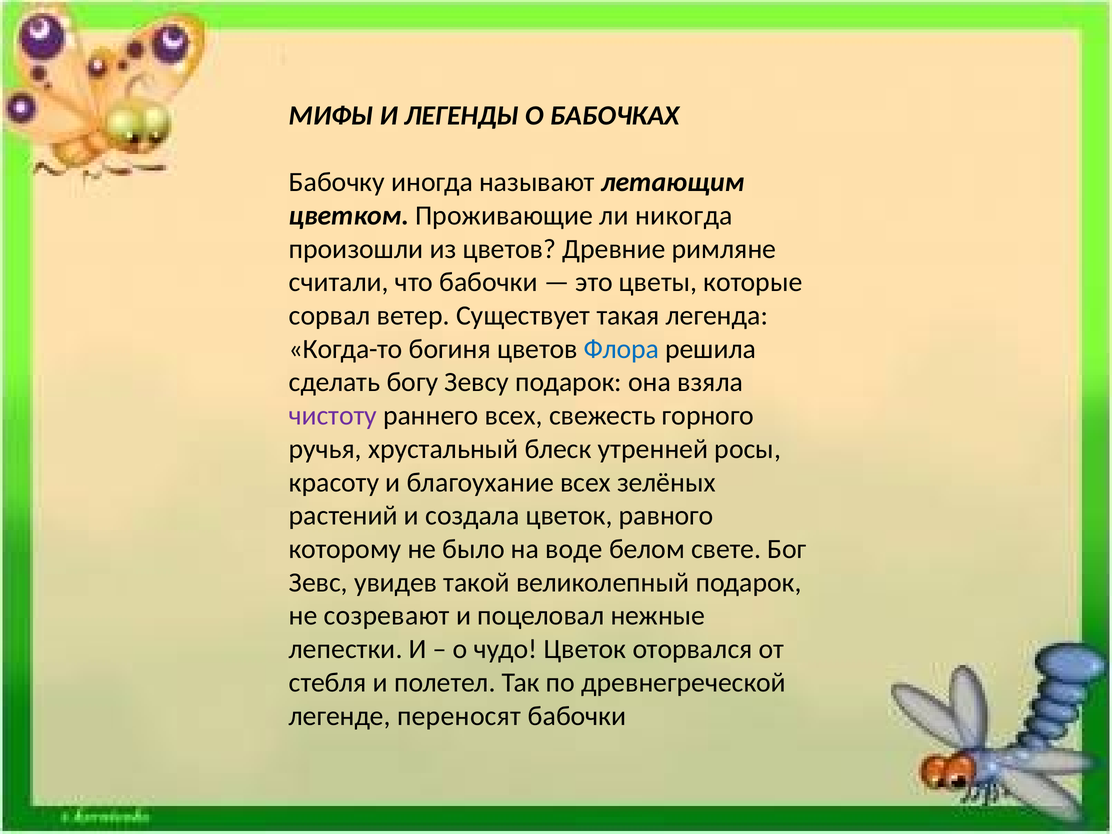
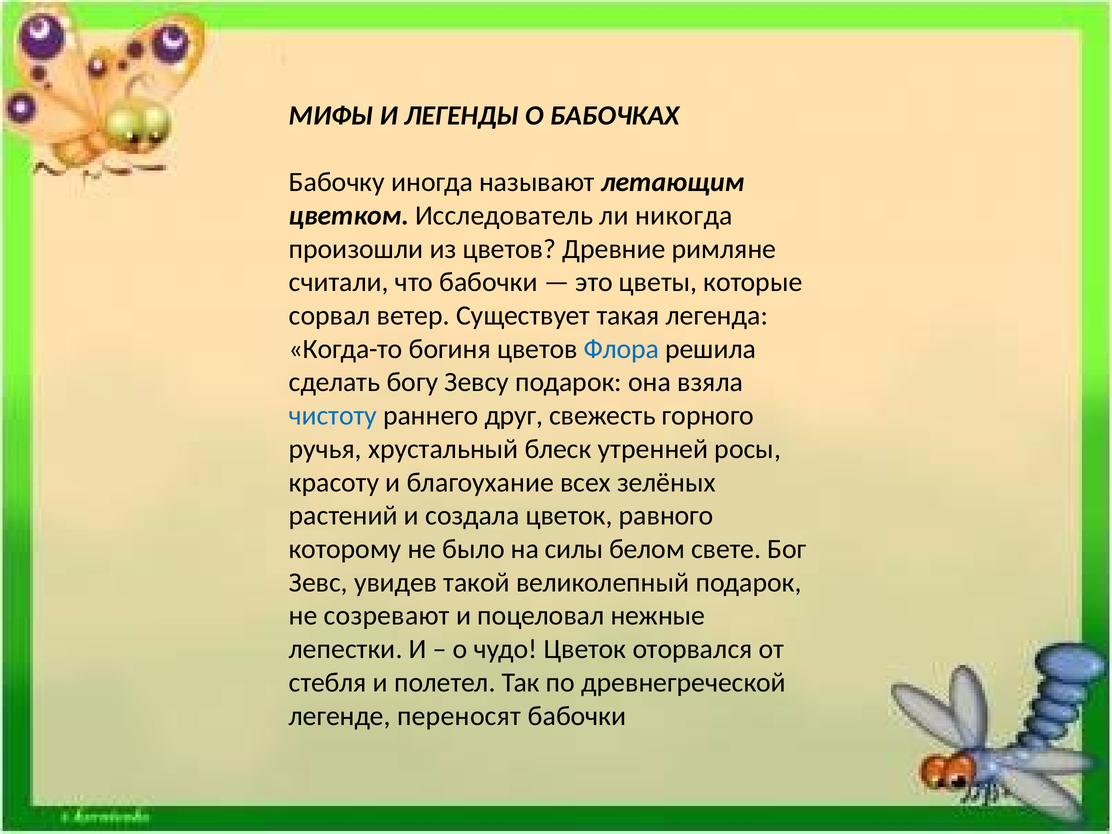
Проживающие: Проживающие -> Исследователь
чистоту colour: purple -> blue
раннего всех: всех -> друг
воде: воде -> силы
